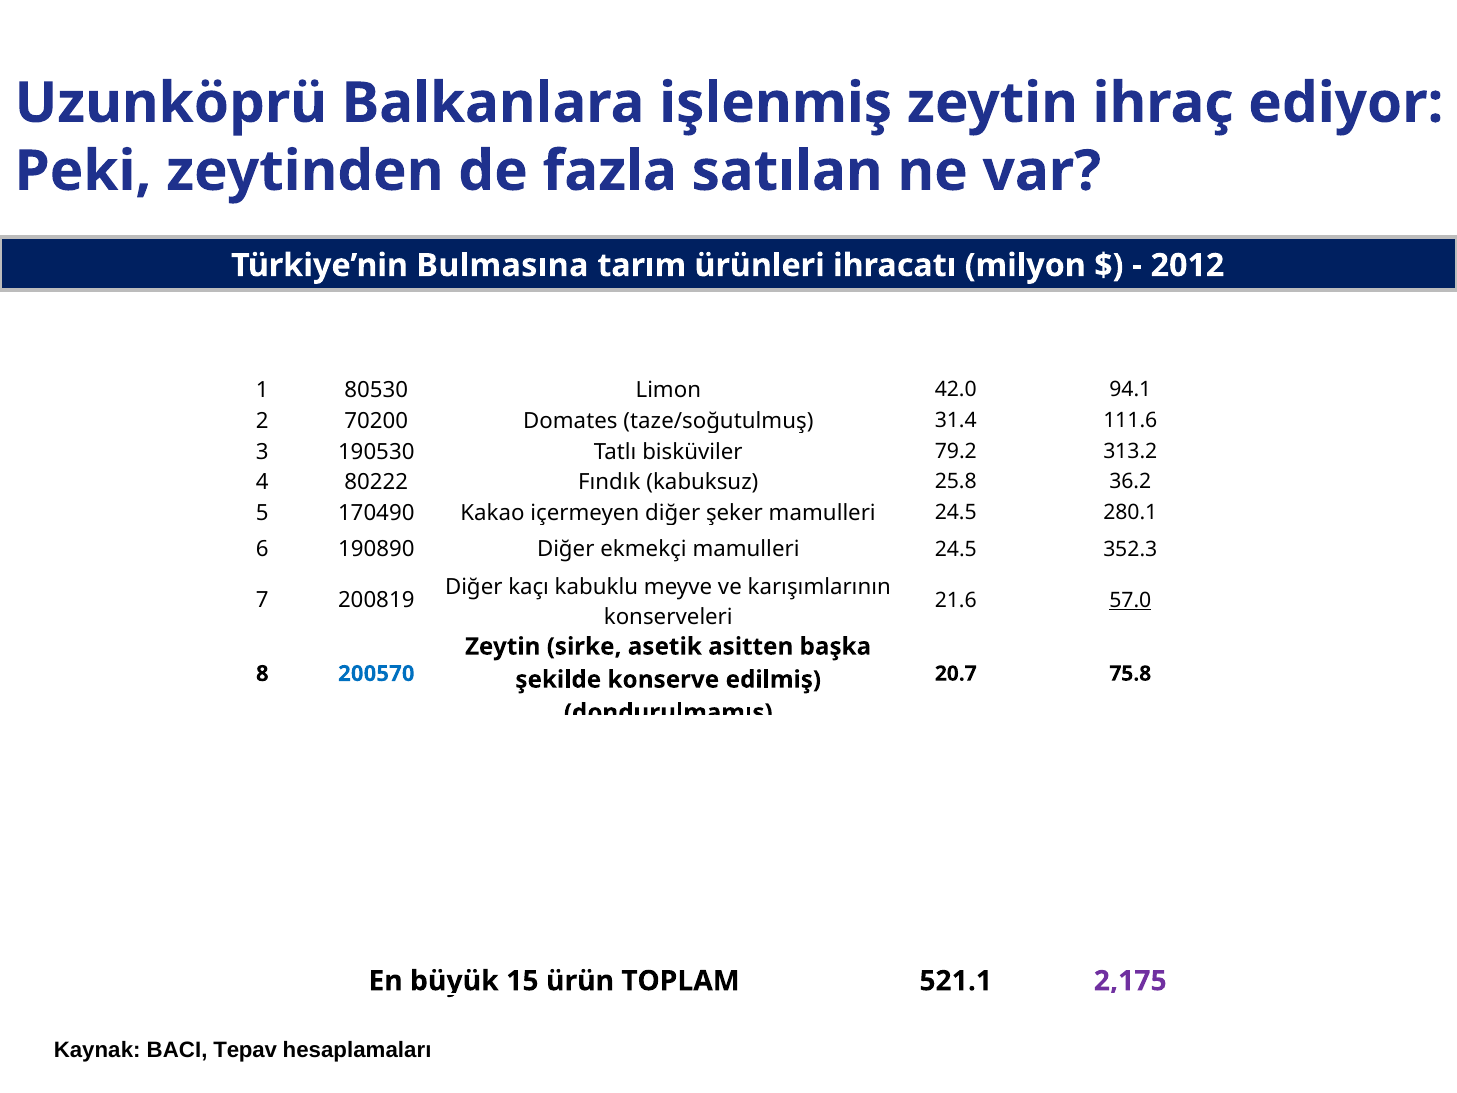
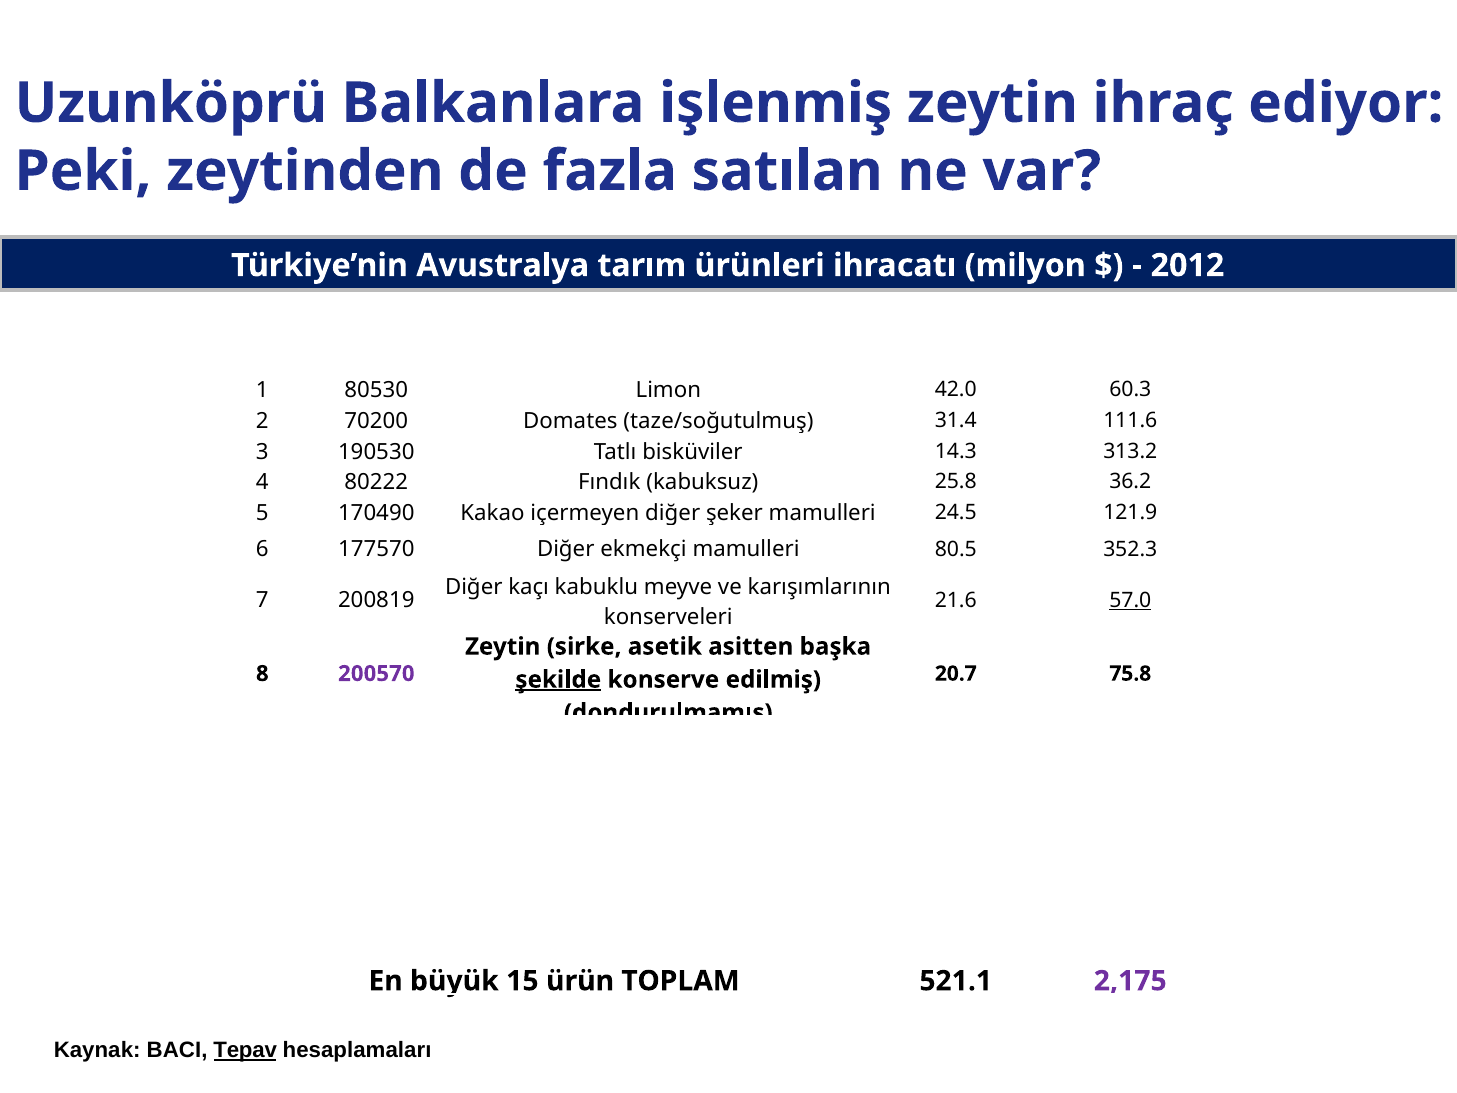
Bulmasına: Bulmasına -> Avustralya
94.1: 94.1 -> 60.3
79.2: 79.2 -> 14.3
280.1: 280.1 -> 121.9
190890: 190890 -> 177570
ekmekçi mamulleri 24.5: 24.5 -> 80.5
200570 colour: blue -> purple
şekilde underline: none -> present
Tepav underline: none -> present
